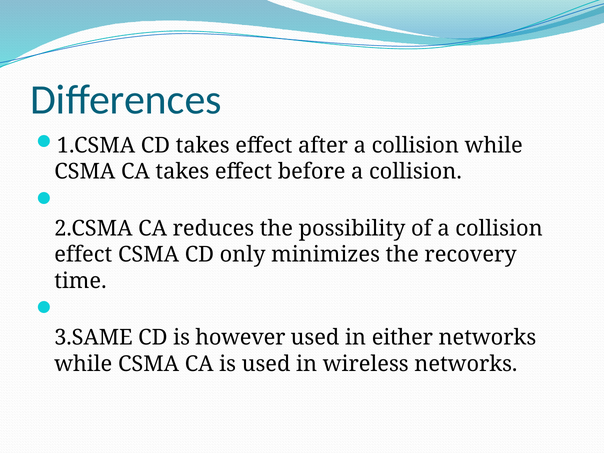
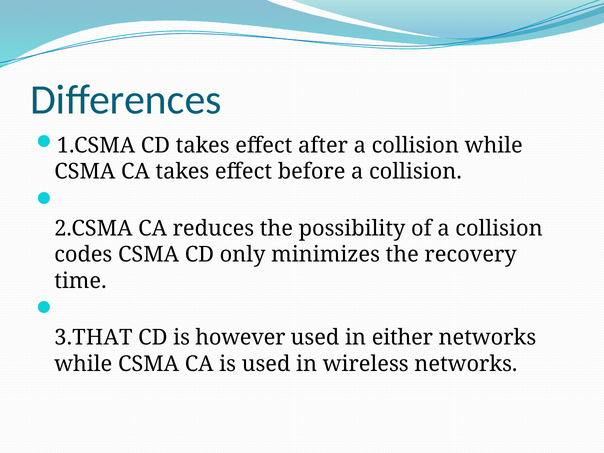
effect at (83, 255): effect -> codes
3.SAME: 3.SAME -> 3.THAT
